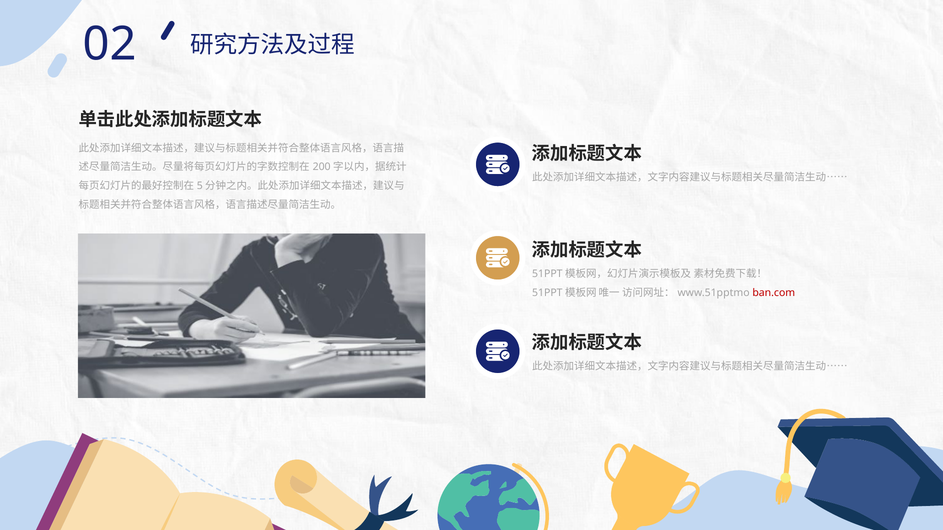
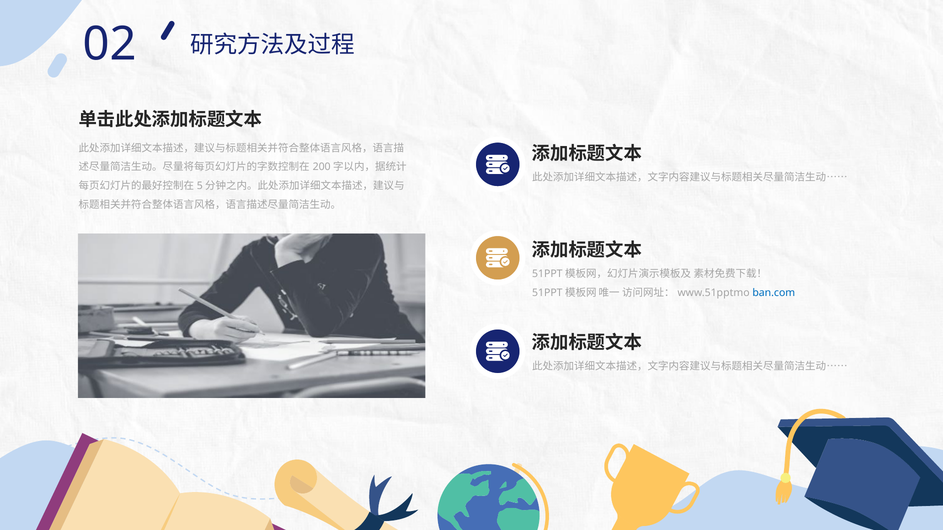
ban.com colour: red -> blue
